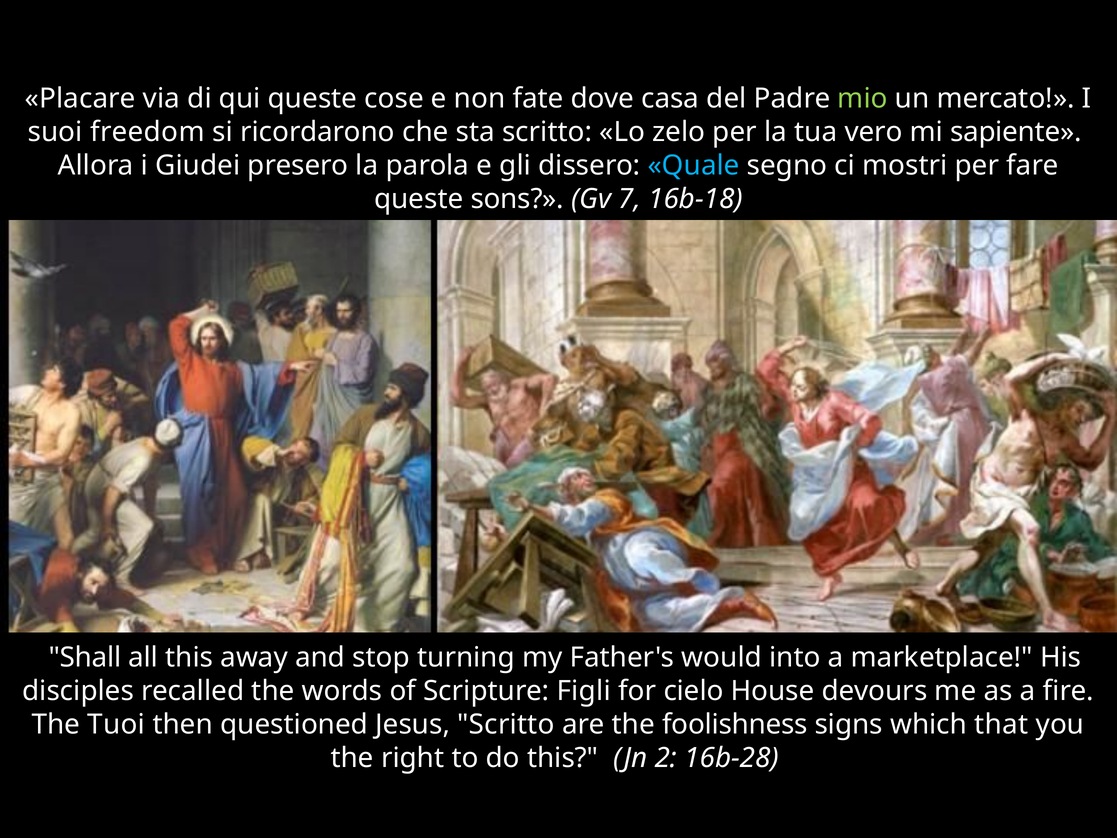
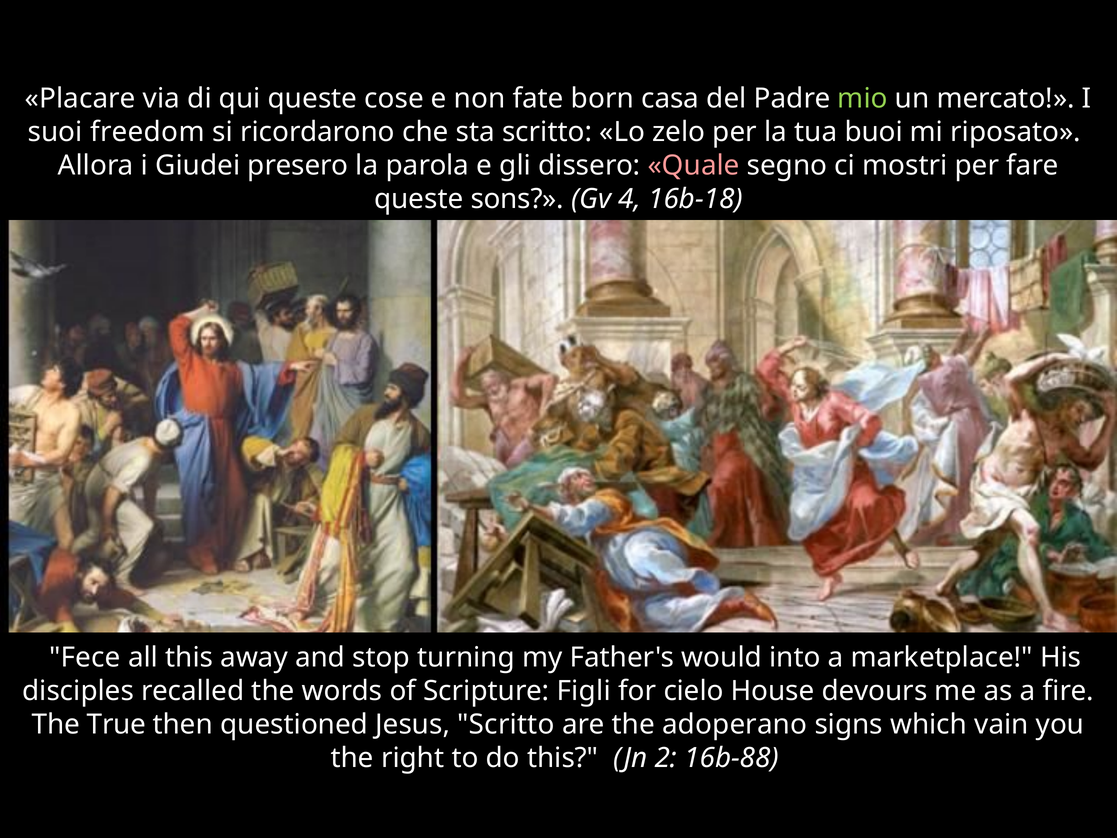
dove: dove -> born
vero: vero -> buoi
sapiente: sapiente -> riposato
Quale colour: light blue -> pink
7: 7 -> 4
Shall: Shall -> Fece
Tuoi: Tuoi -> True
foolishness: foolishness -> adoperano
that: that -> vain
16b-28: 16b-28 -> 16b-88
